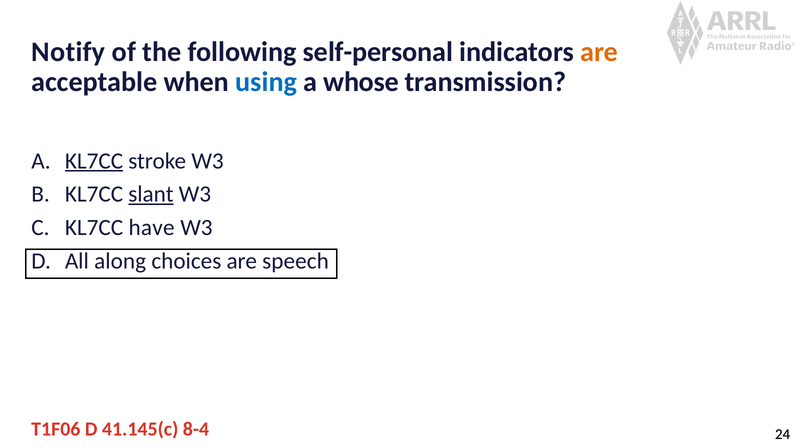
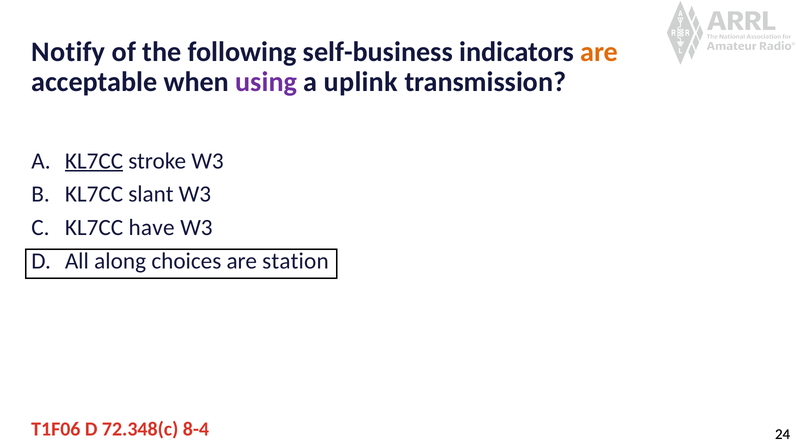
self-personal: self-personal -> self-business
using colour: blue -> purple
whose: whose -> uplink
slant underline: present -> none
speech: speech -> station
41.145(c: 41.145(c -> 72.348(c
